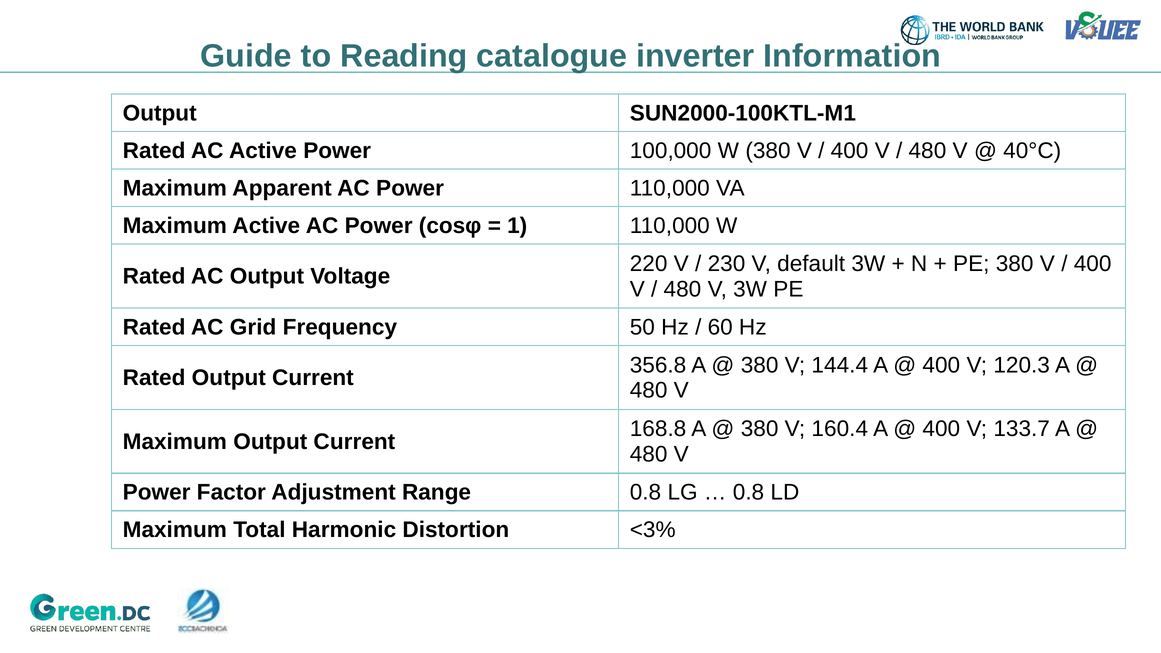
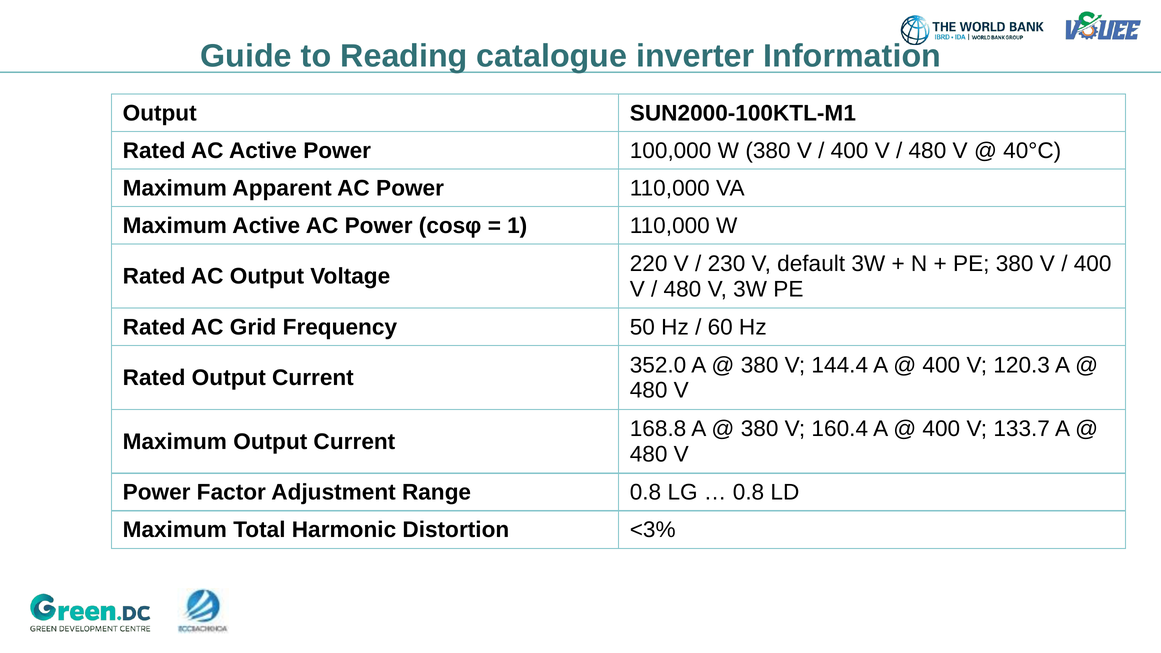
356.8: 356.8 -> 352.0
